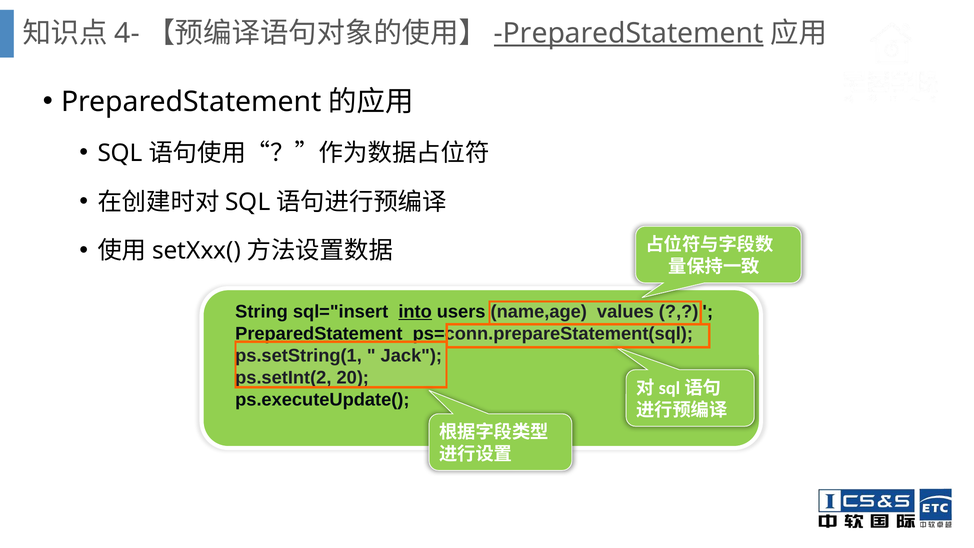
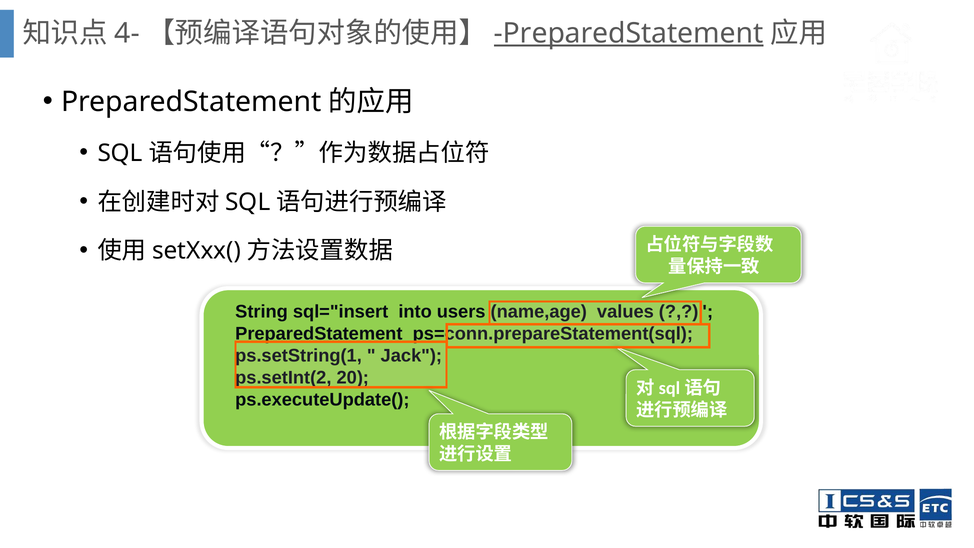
into underline: present -> none
